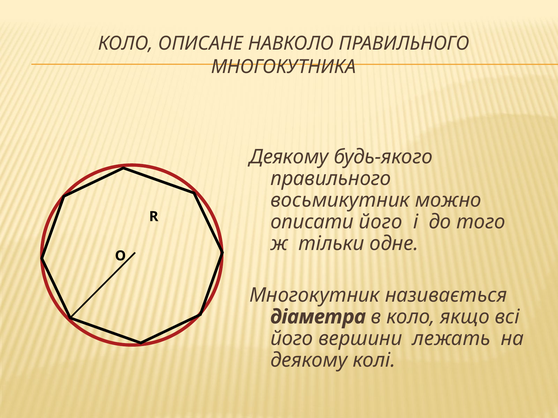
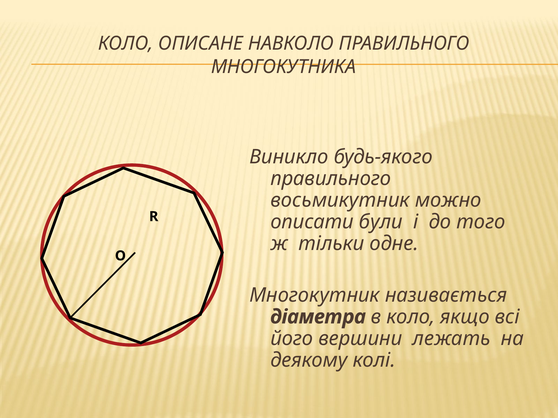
Деякому at (289, 157): Деякому -> Виникло
описати його: його -> були
